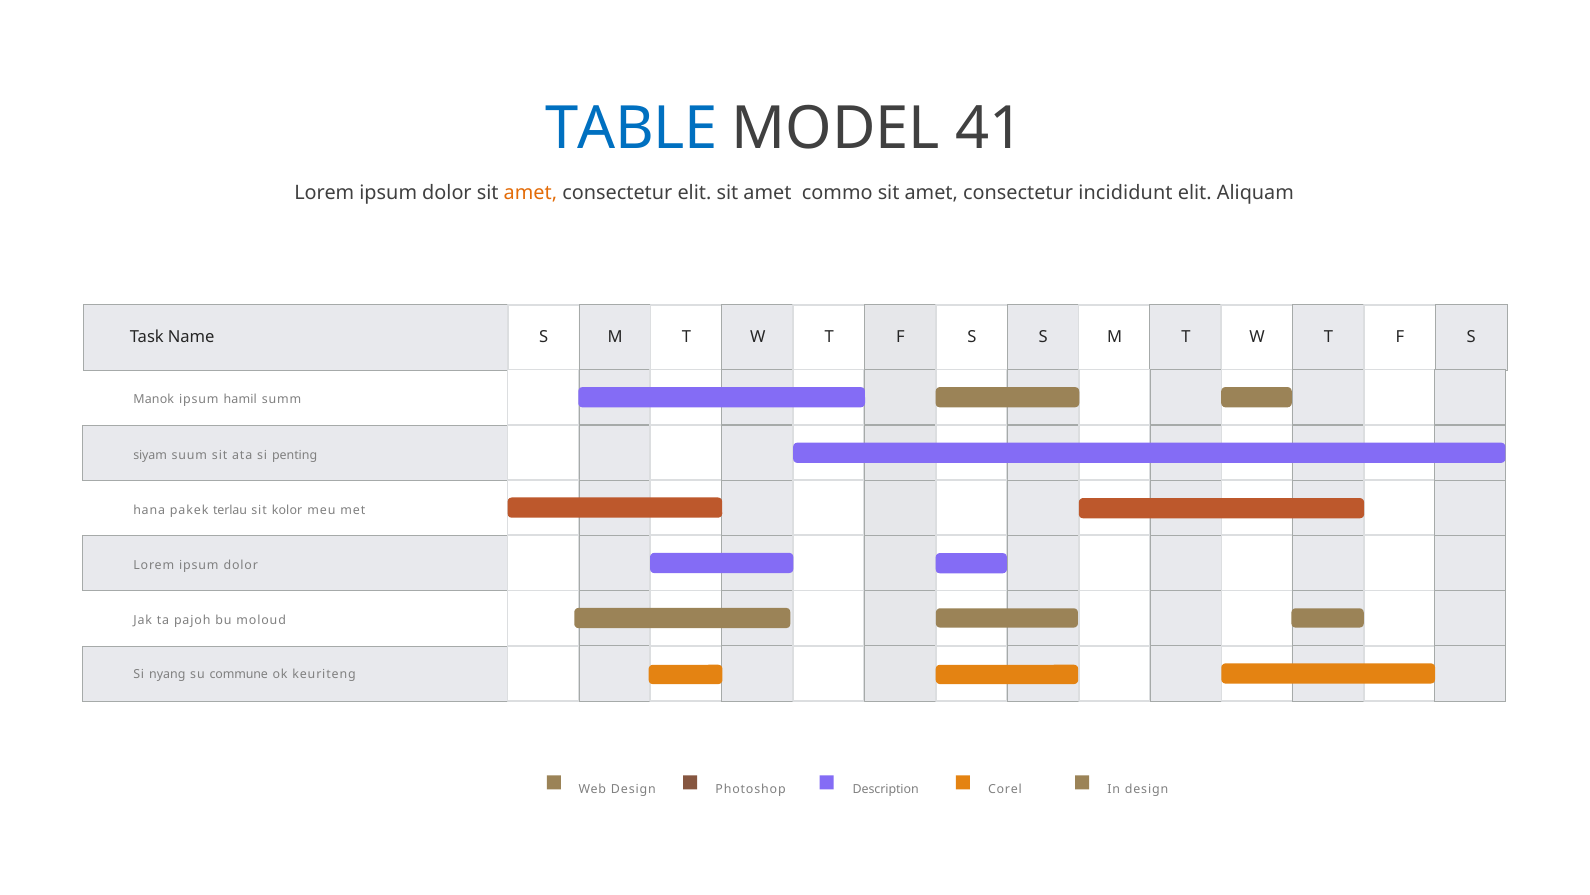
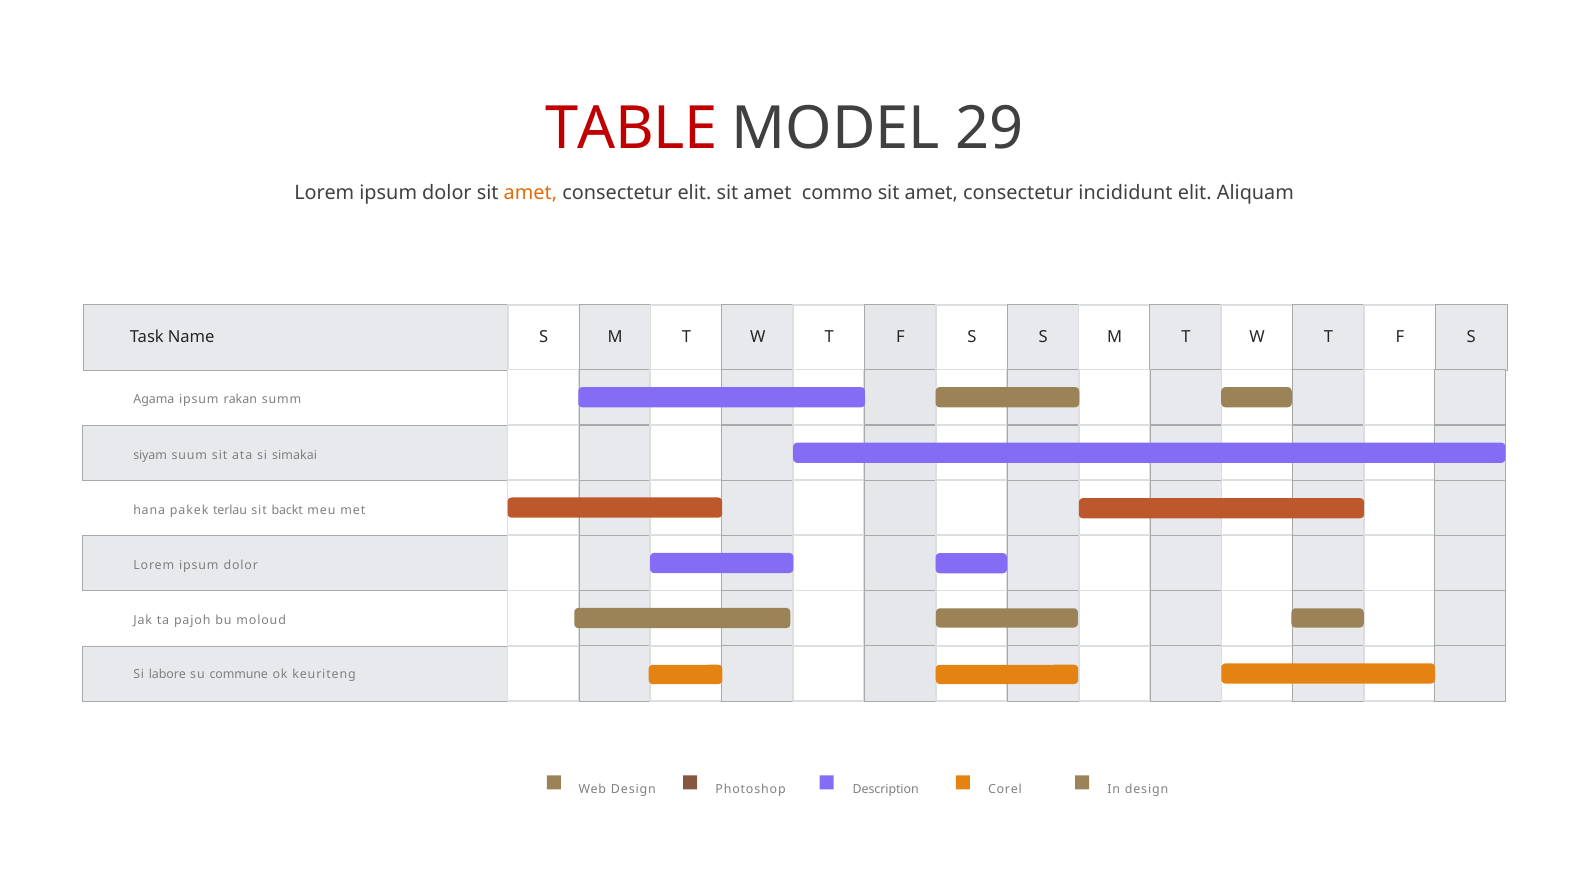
TABLE colour: blue -> red
41: 41 -> 29
Manok: Manok -> Agama
hamil: hamil -> rakan
penting: penting -> simakai
kolor: kolor -> backt
nyang: nyang -> labore
